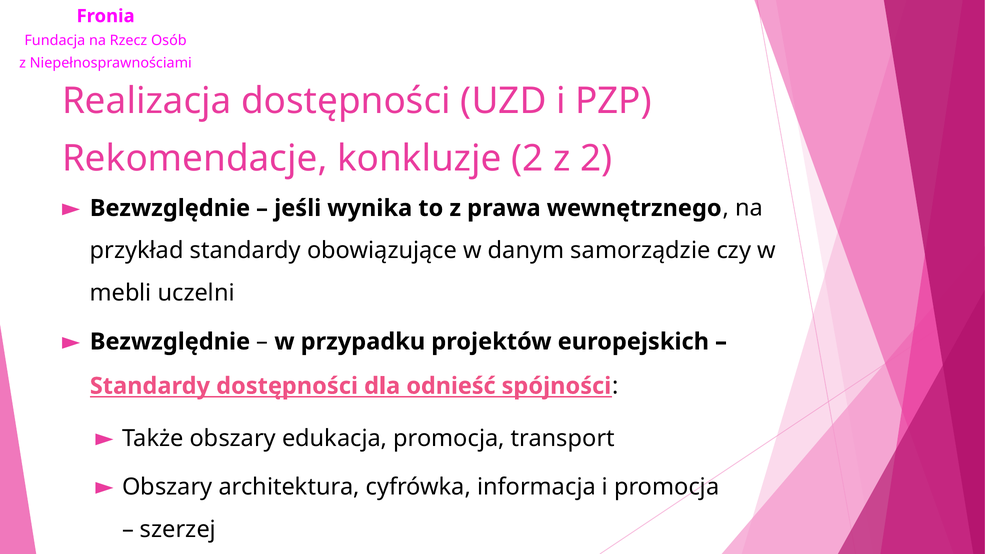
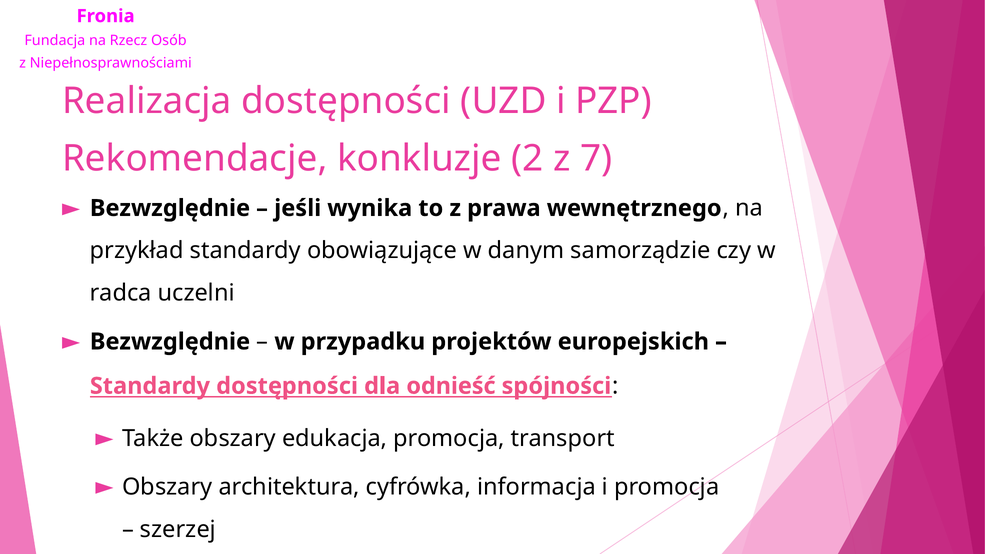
z 2: 2 -> 7
mebli: mebli -> radca
